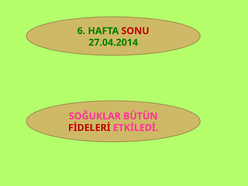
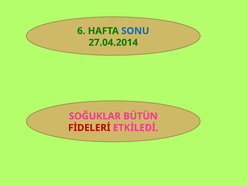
SONU colour: red -> blue
